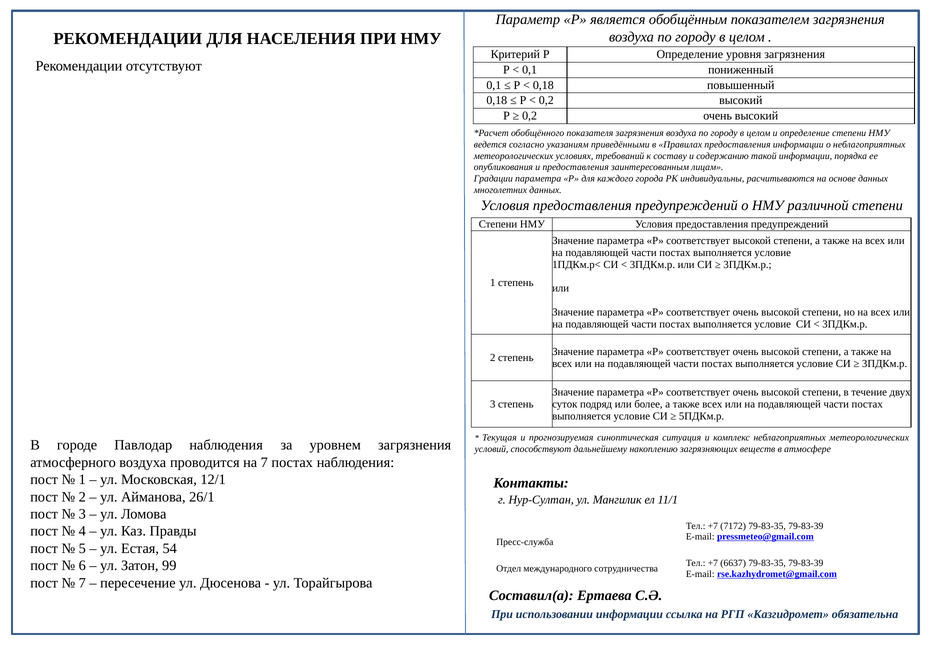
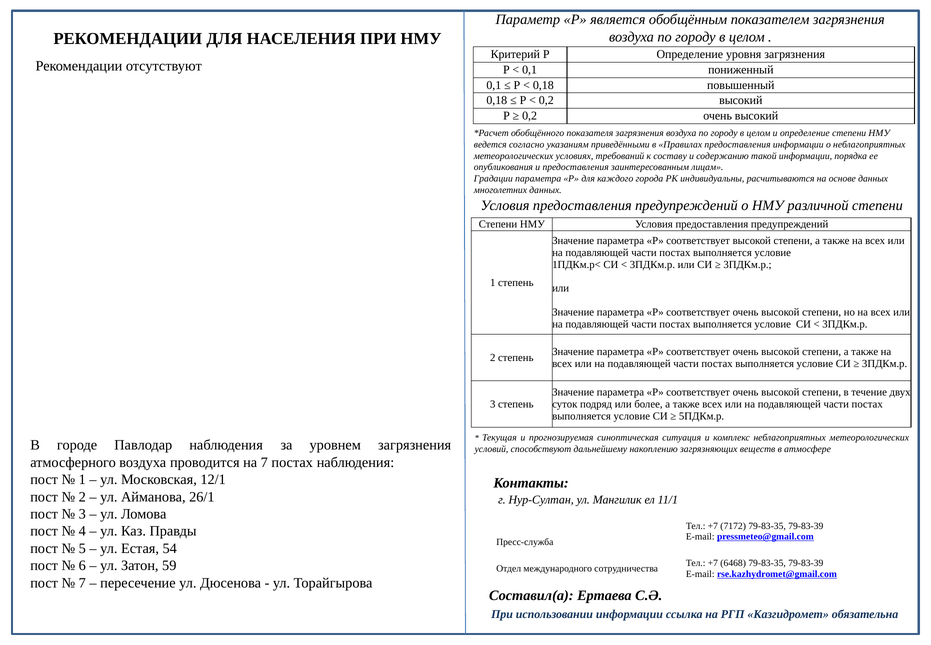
6637: 6637 -> 6468
99: 99 -> 59
